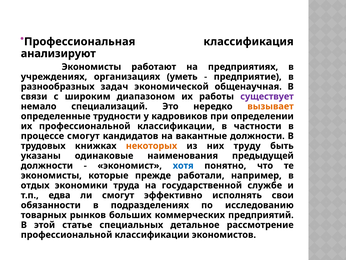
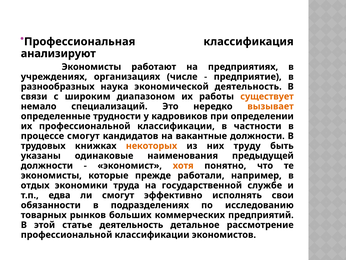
уметь: уметь -> числе
задач: задач -> наука
экономической общенаучная: общенаучная -> деятельность
существует colour: purple -> orange
хотя colour: blue -> orange
статье специальных: специальных -> деятельность
